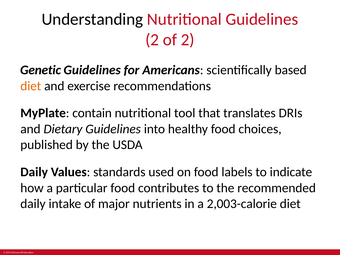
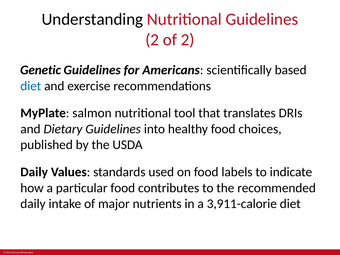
diet at (31, 86) colour: orange -> blue
contain: contain -> salmon
2,003-calorie: 2,003-calorie -> 3,911-calorie
